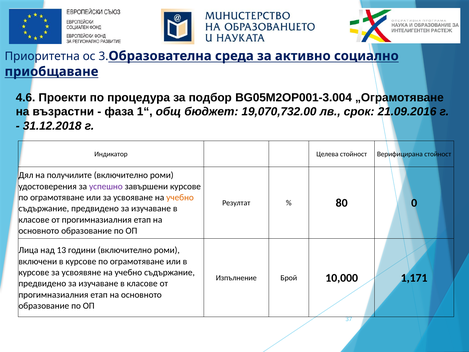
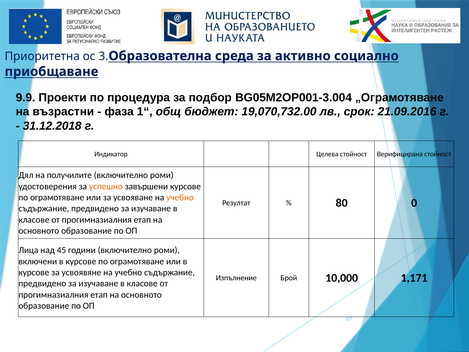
4.6: 4.6 -> 9.9
успешно colour: purple -> orange
13: 13 -> 45
